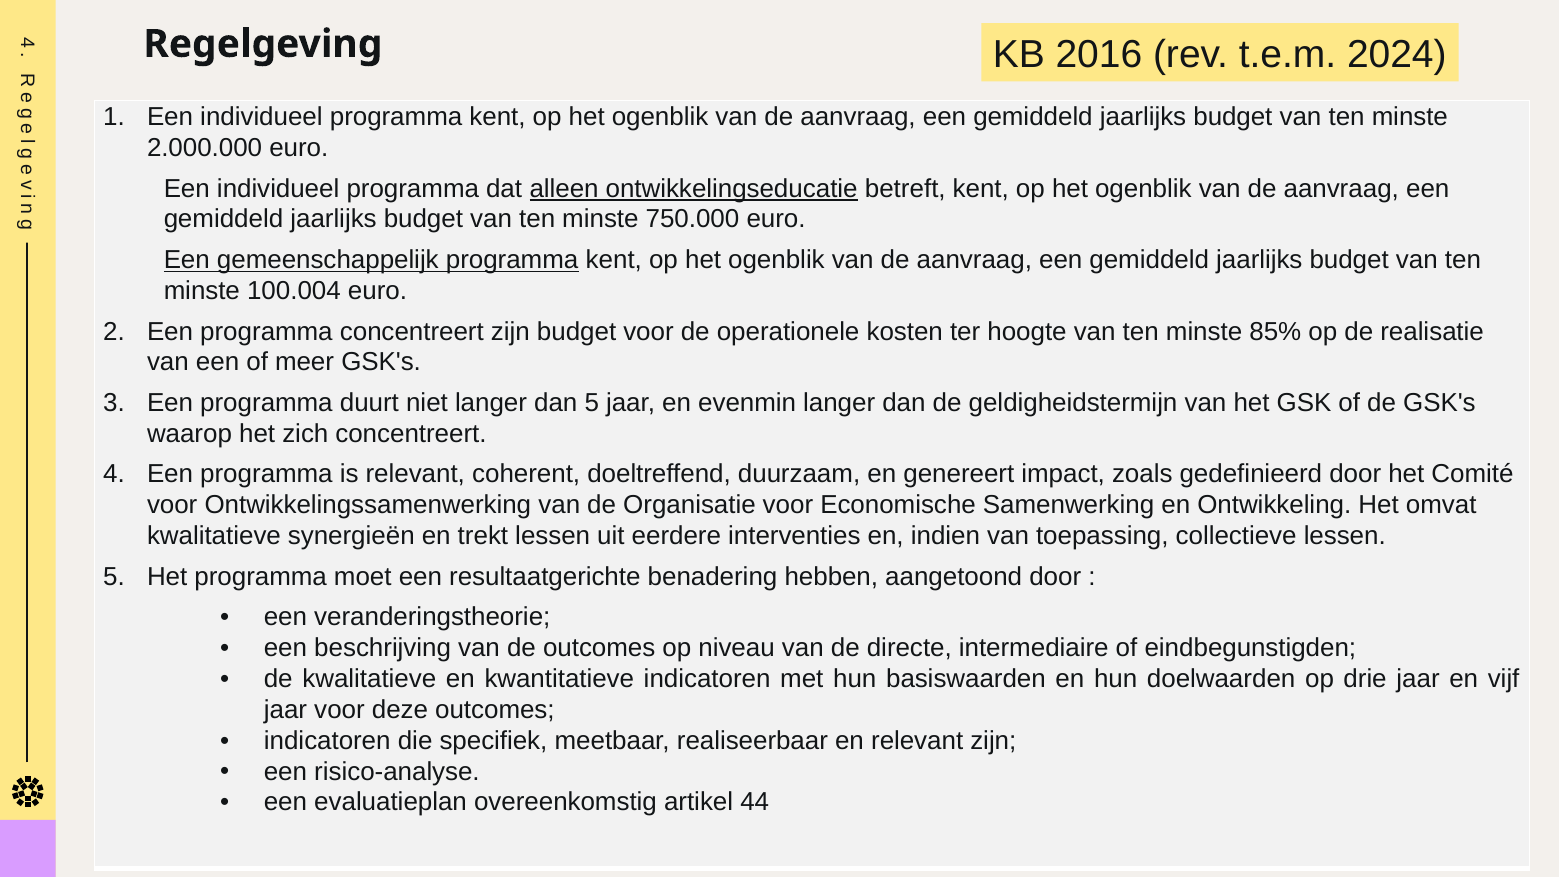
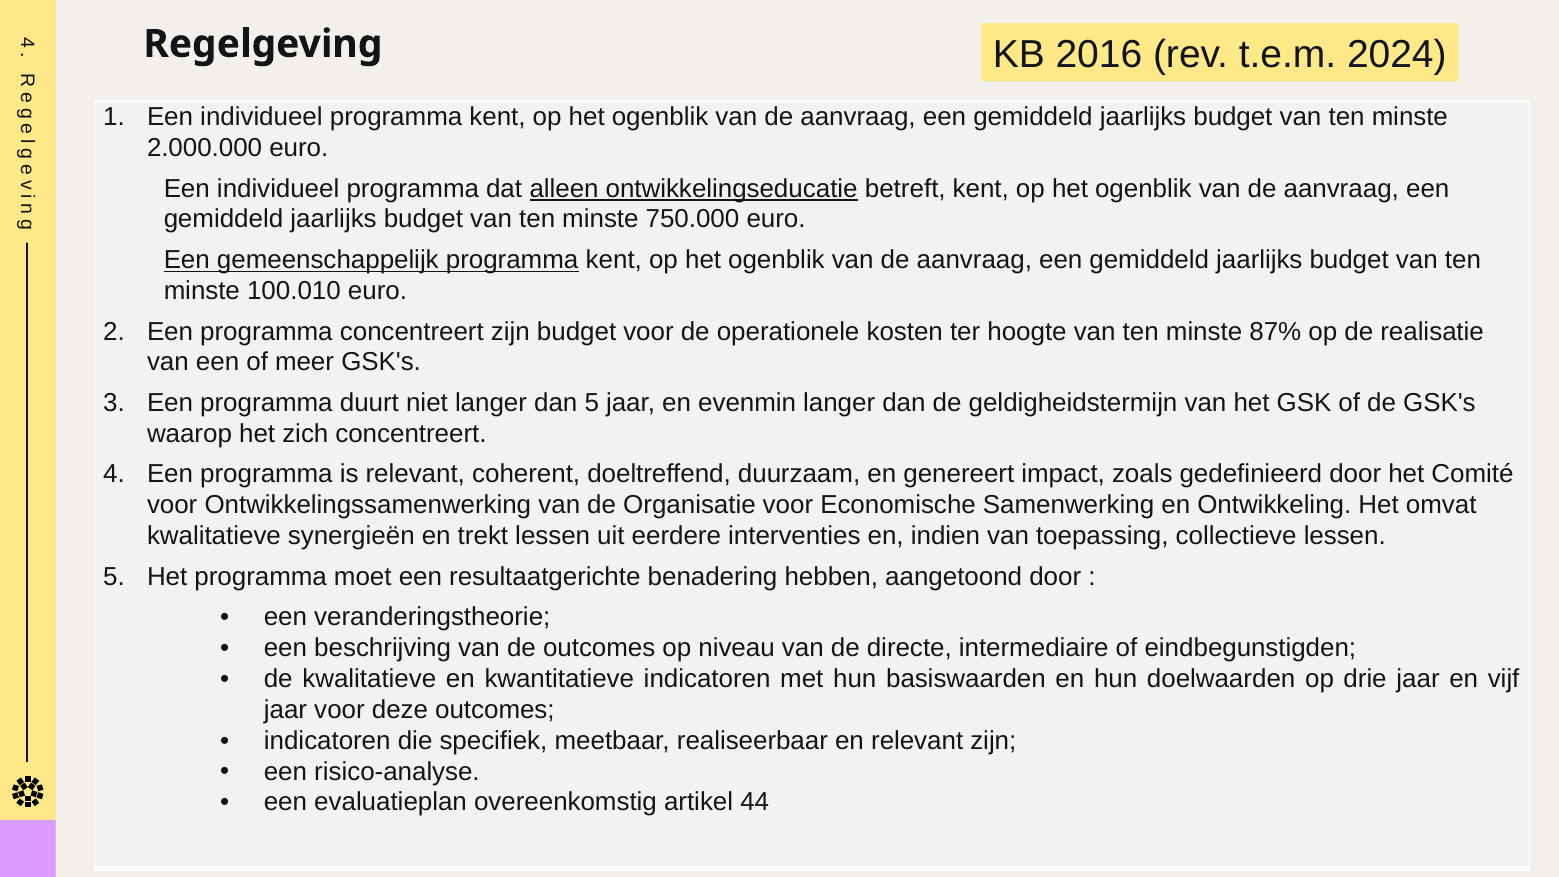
100.004: 100.004 -> 100.010
85%: 85% -> 87%
